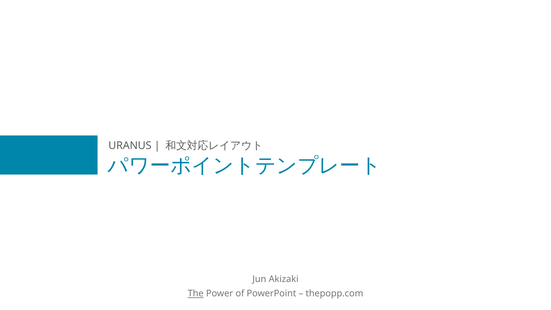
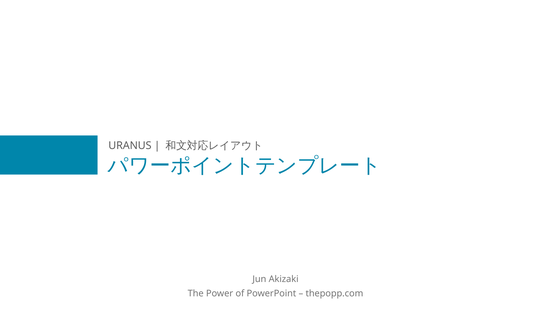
The underline: present -> none
